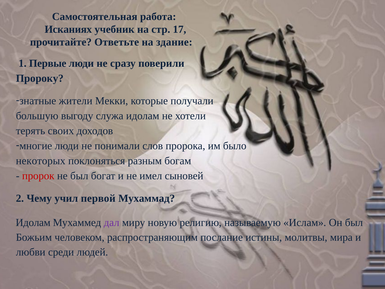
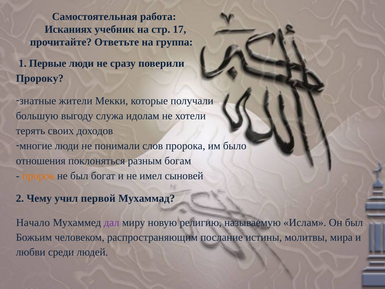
здание: здание -> группа
некоторых: некоторых -> отношения
пророк colour: red -> orange
Идолам at (33, 222): Идолам -> Начало
